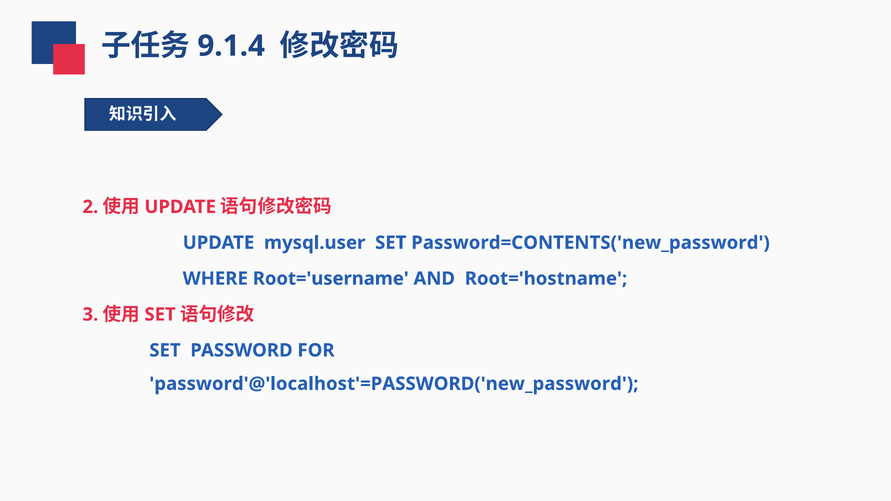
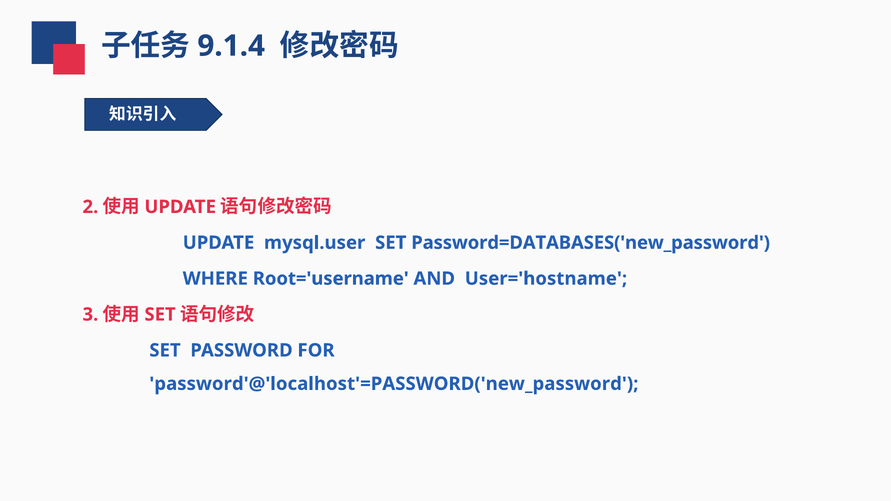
Password=CONTENTS('new_password: Password=CONTENTS('new_password -> Password=DATABASES('new_password
Root='hostname: Root='hostname -> User='hostname
